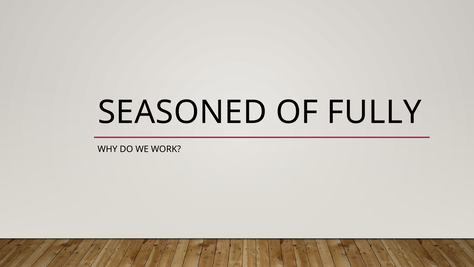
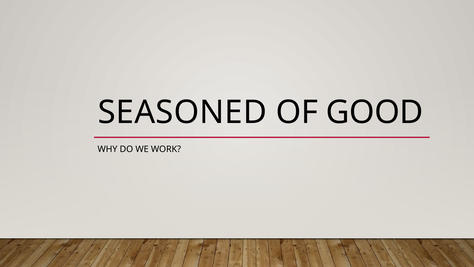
FULLY: FULLY -> GOOD
